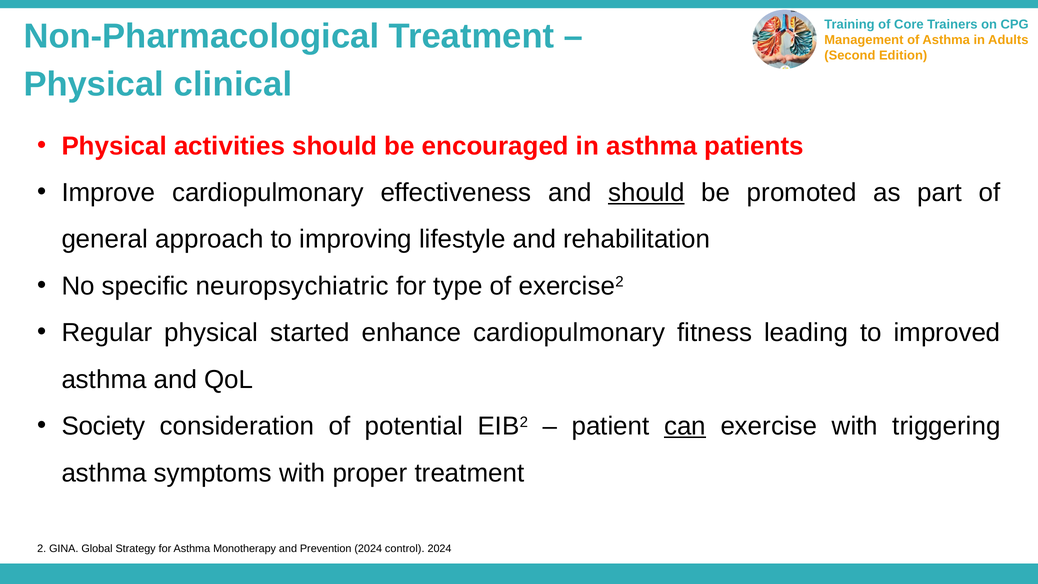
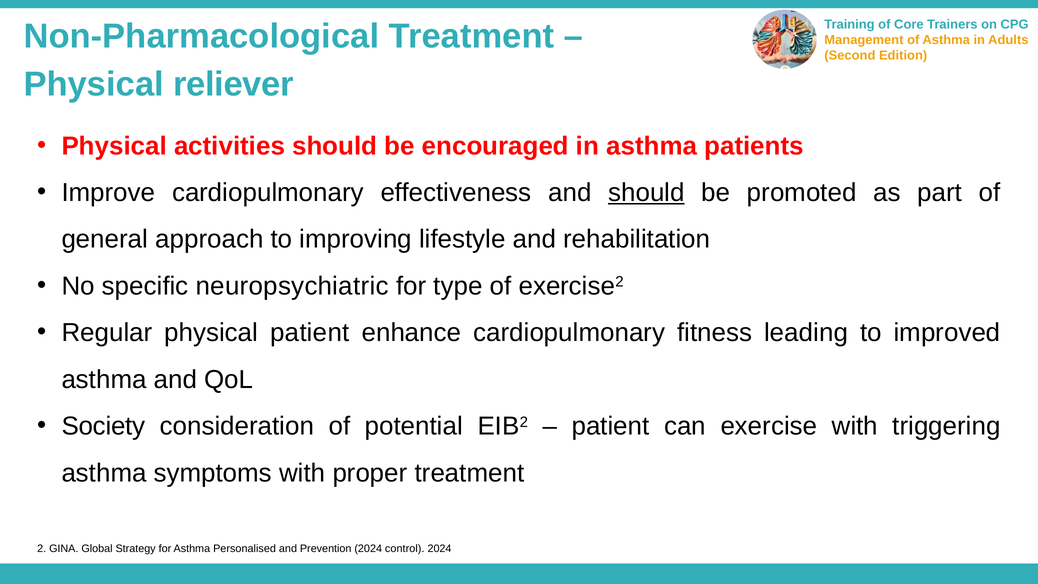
clinical: clinical -> reliever
physical started: started -> patient
can underline: present -> none
Monotherapy: Monotherapy -> Personalised
